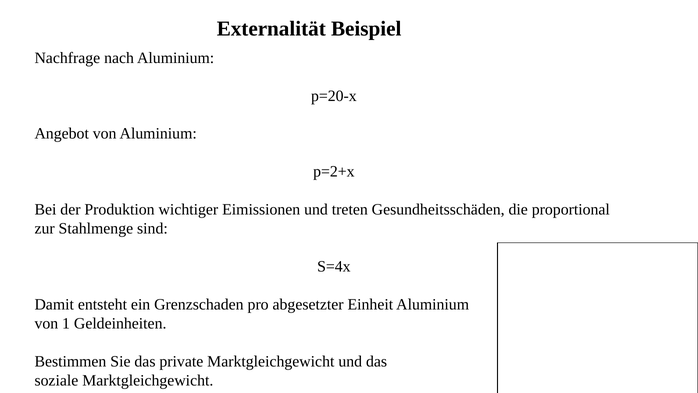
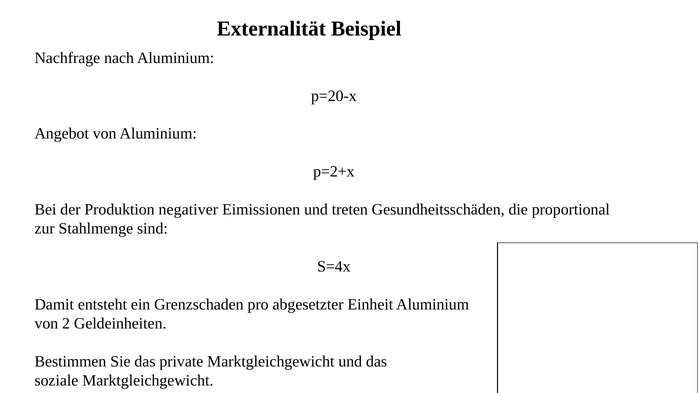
wichtiger: wichtiger -> negativer
1: 1 -> 2
